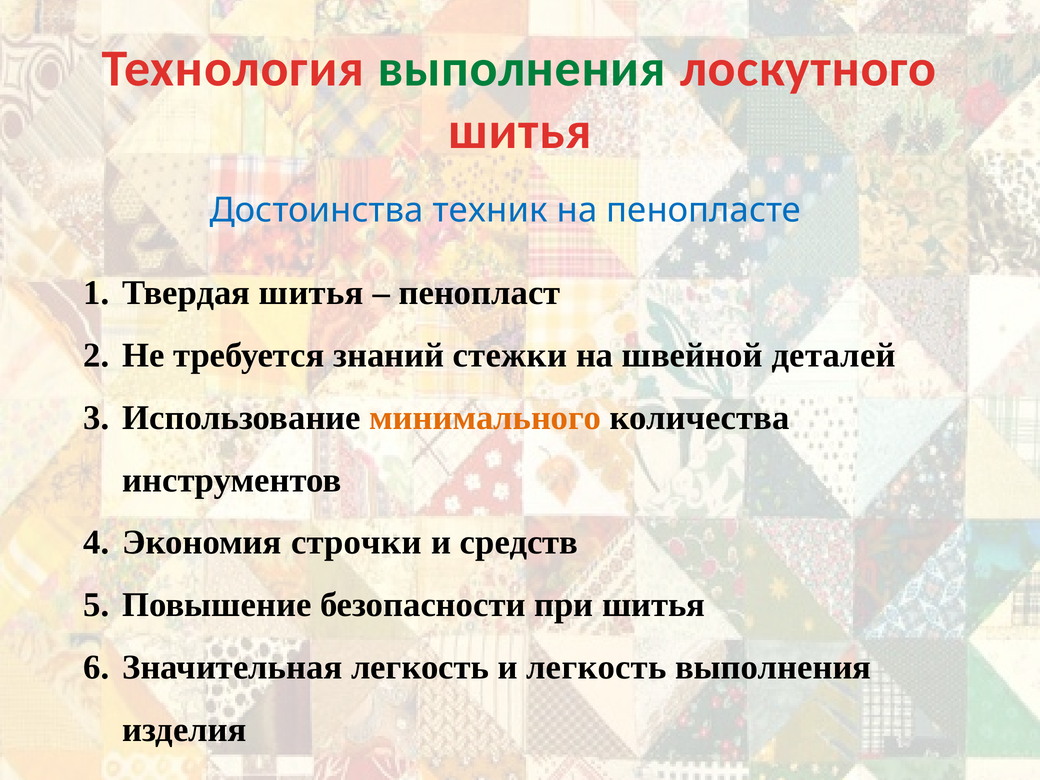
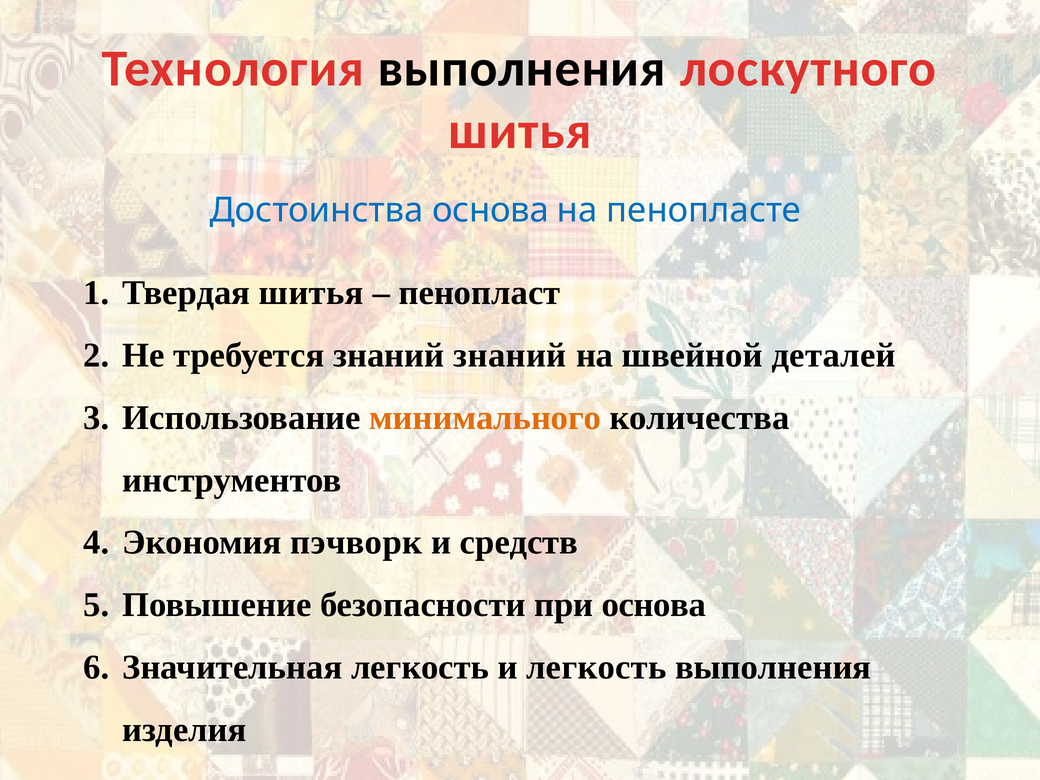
выполнения at (522, 69) colour: green -> black
Достоинства техник: техник -> основа
знаний стежки: стежки -> знаний
строчки: строчки -> пэчворк
при шитья: шитья -> основа
